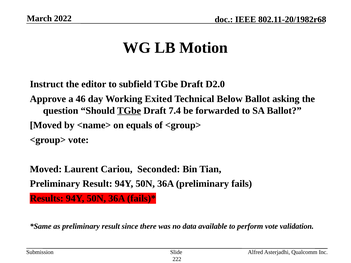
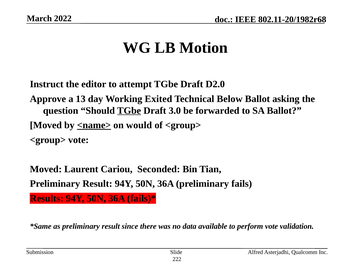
subfield: subfield -> attempt
46: 46 -> 13
7.4: 7.4 -> 3.0
<name> underline: none -> present
equals: equals -> would
